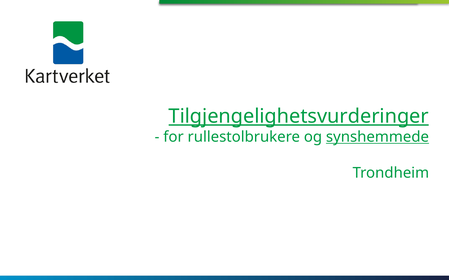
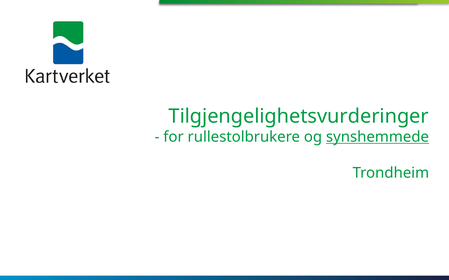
Tilgjengelighetsvurderinger underline: present -> none
